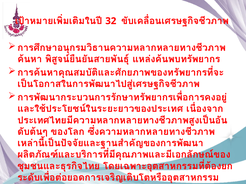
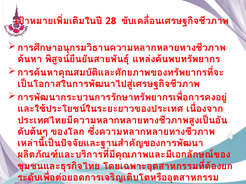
32: 32 -> 28
